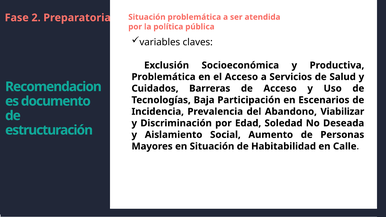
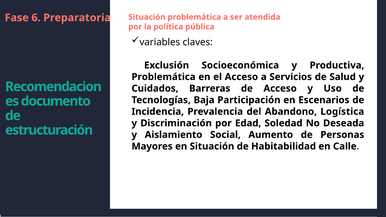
2: 2 -> 6
Viabilizar: Viabilizar -> Logística
